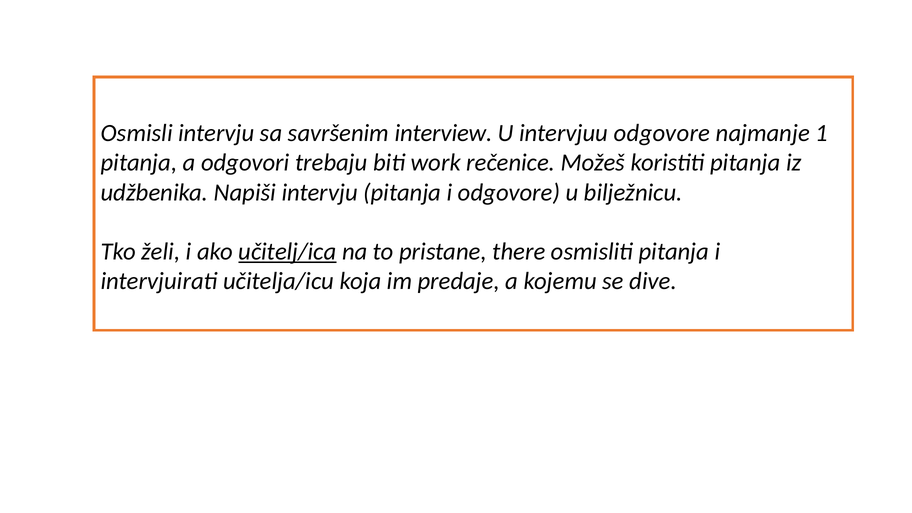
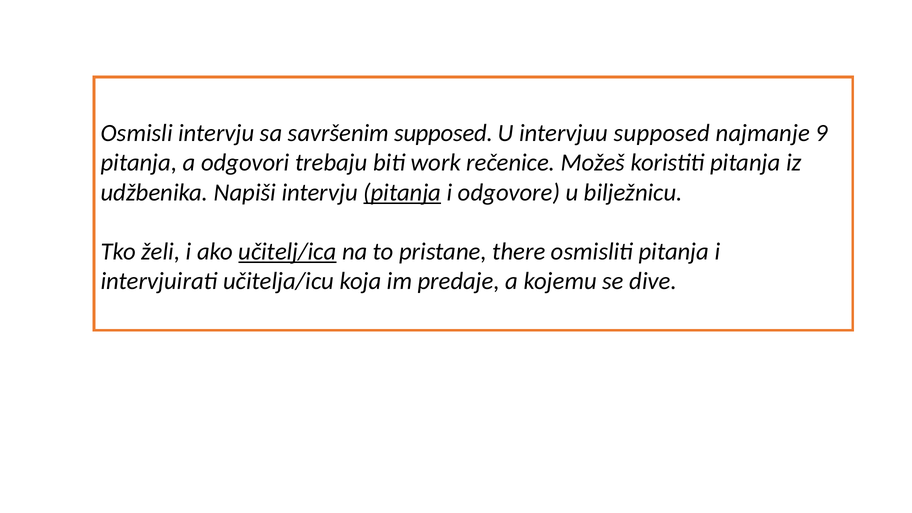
savršenim interview: interview -> supposed
intervjuu odgovore: odgovore -> supposed
1: 1 -> 9
pitanja at (402, 192) underline: none -> present
